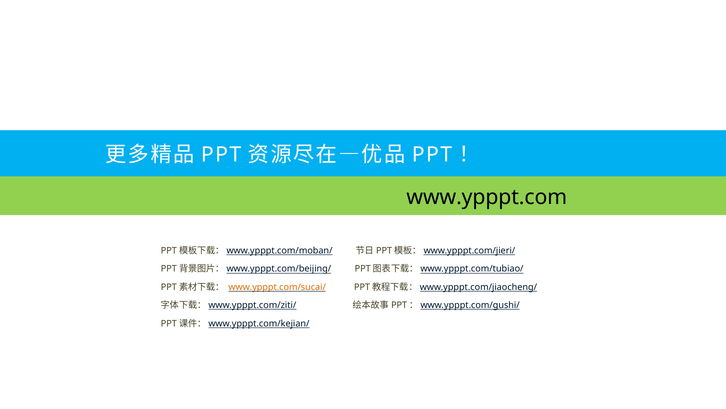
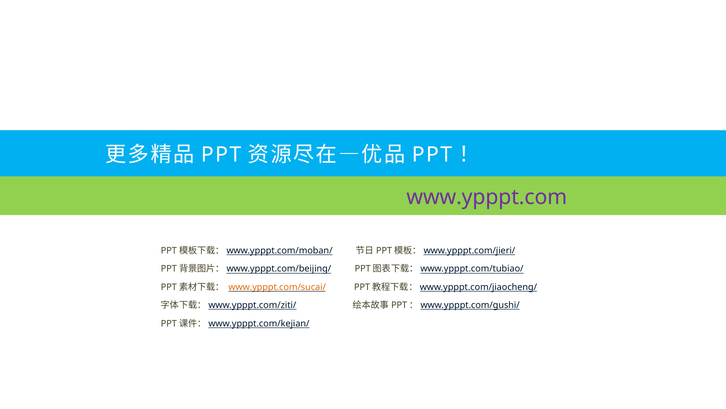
www.ypppt.com colour: black -> purple
